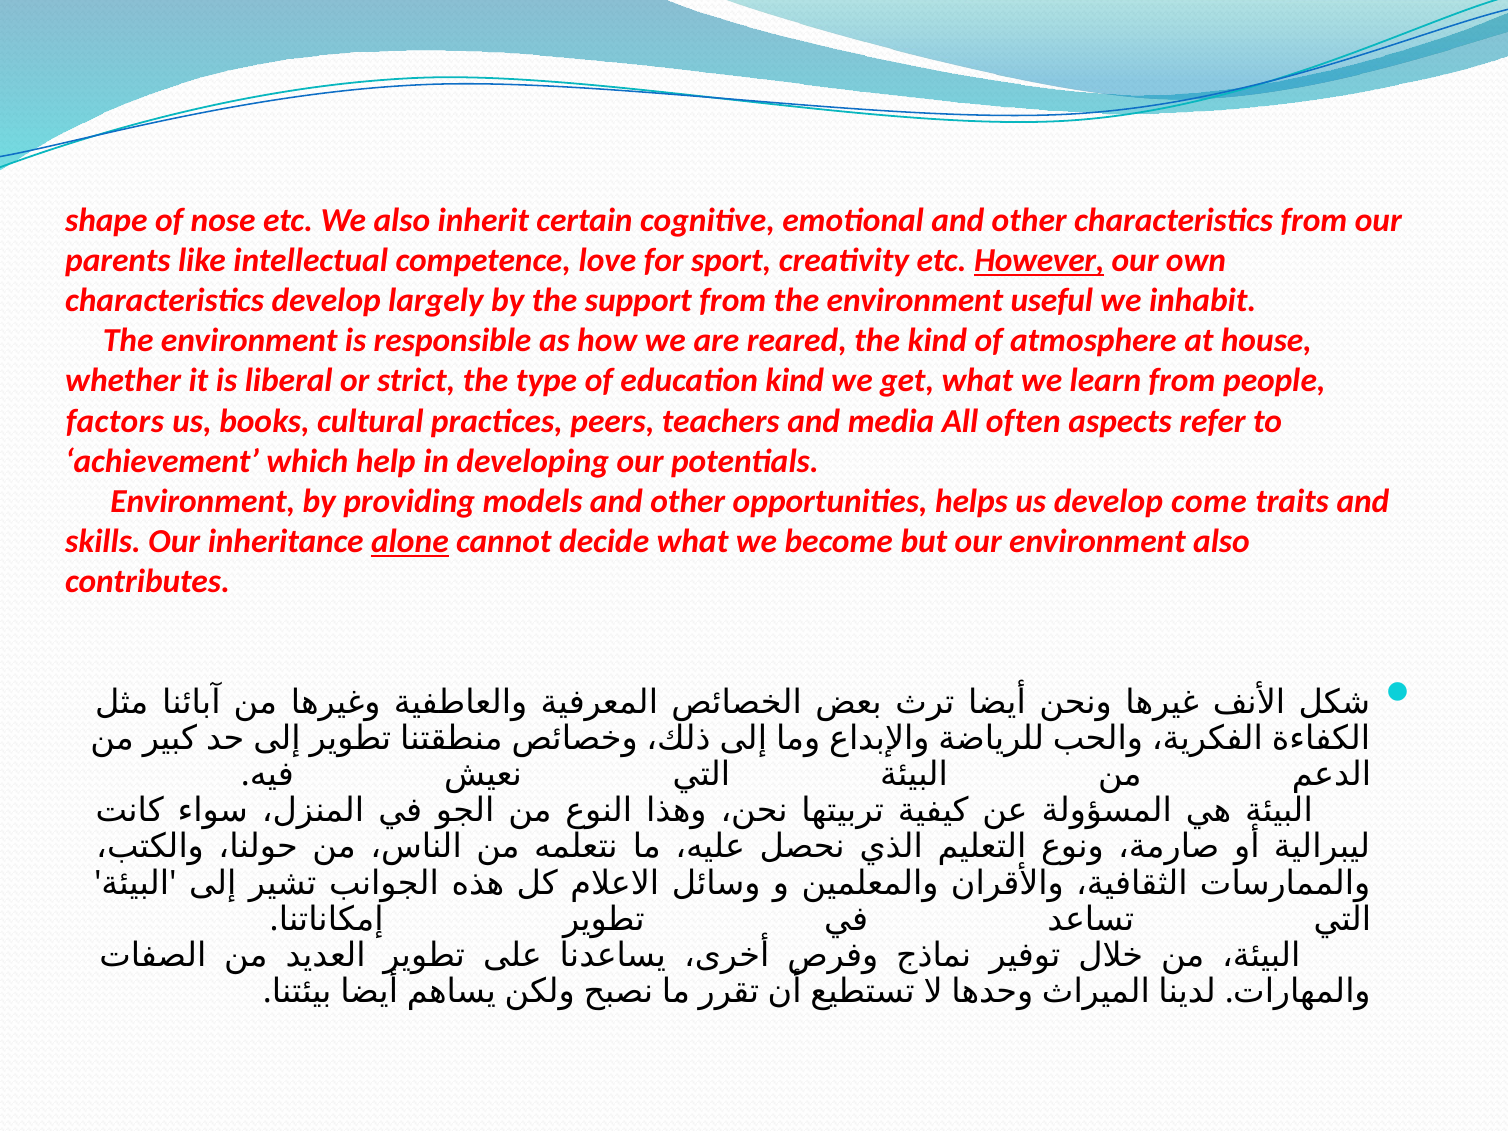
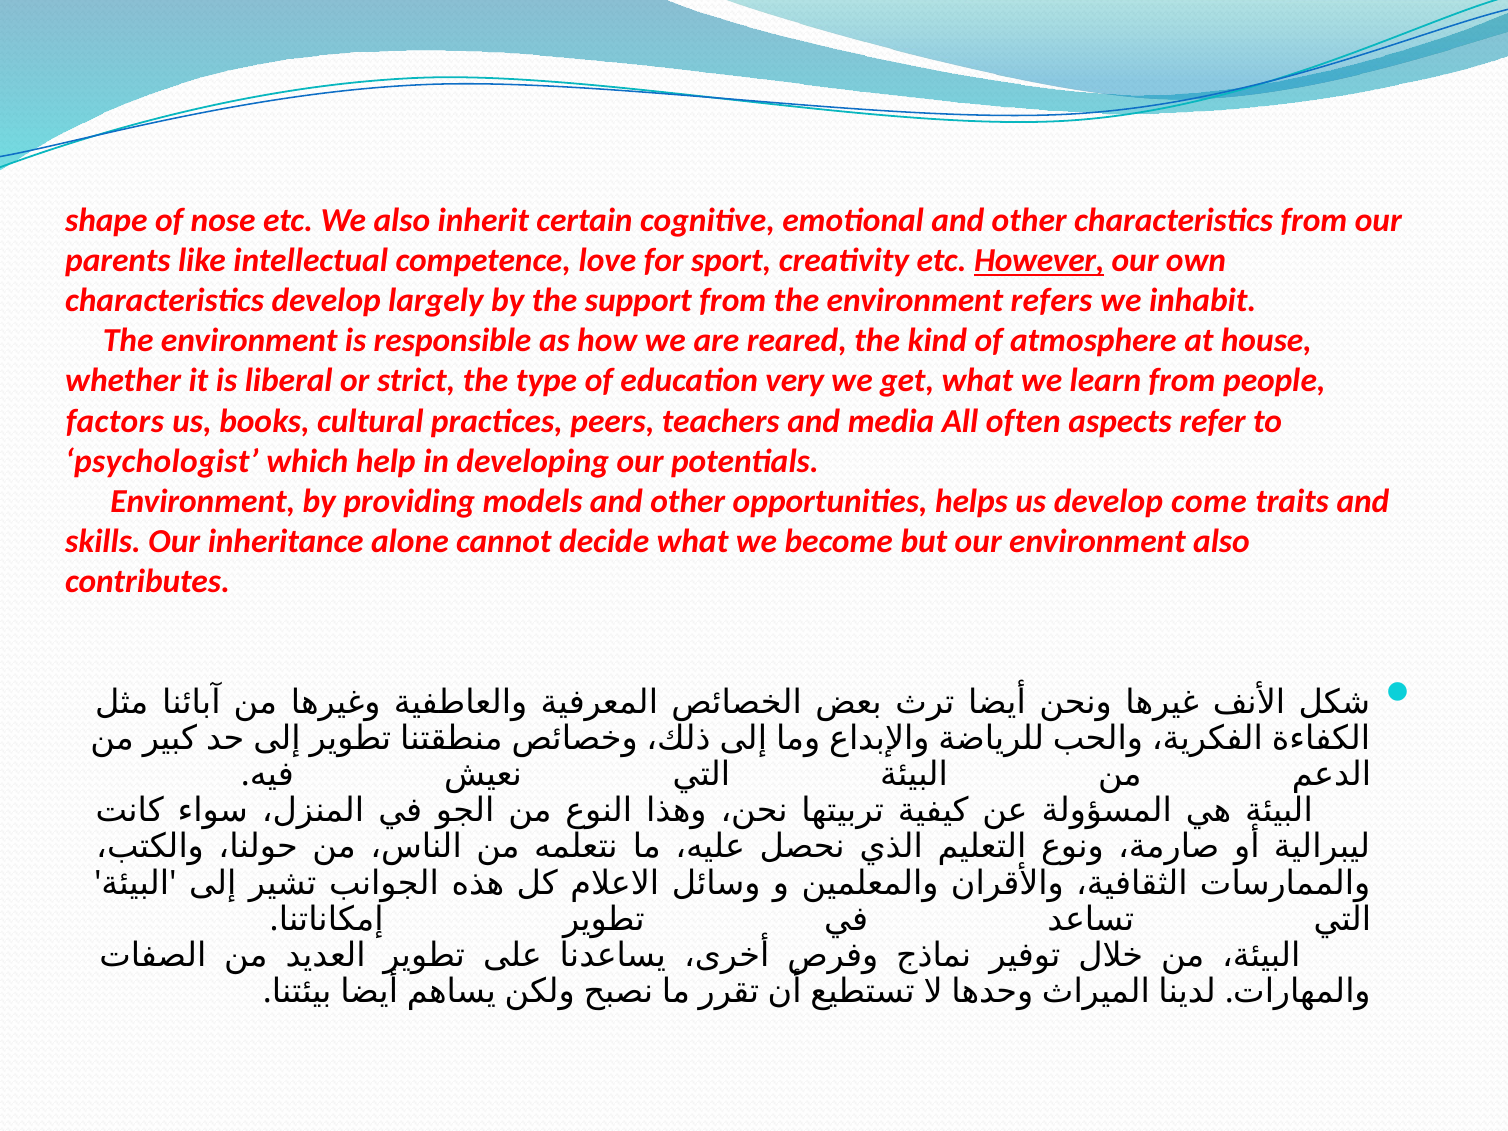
useful: useful -> refers
education kind: kind -> very
achievement: achievement -> psychologist
alone underline: present -> none
